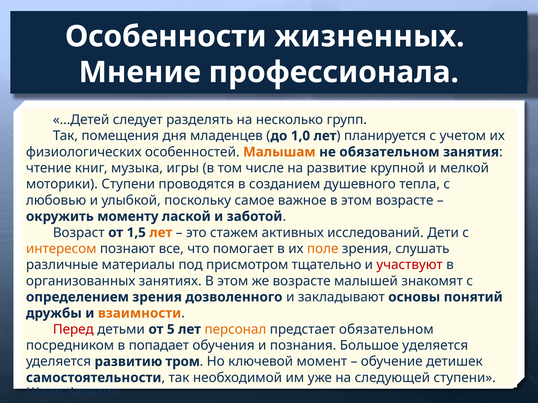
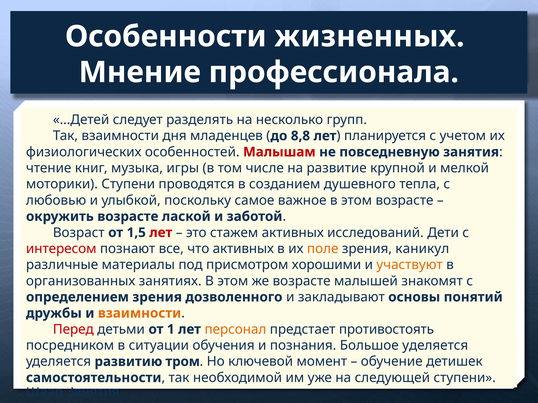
Так помещения: помещения -> взаимности
1,0: 1,0 -> 8,8
Малышам colour: orange -> red
не обязательном: обязательном -> повседневную
окружить моменту: моменту -> возрасте
лет at (161, 233) colour: orange -> red
интересом colour: orange -> red
что помогает: помогает -> активных
слушать: слушать -> каникул
тщательно: тщательно -> хорошими
участвуют colour: red -> orange
5: 5 -> 1
предстает обязательном: обязательном -> противостоять
попадает: попадает -> ситуации
